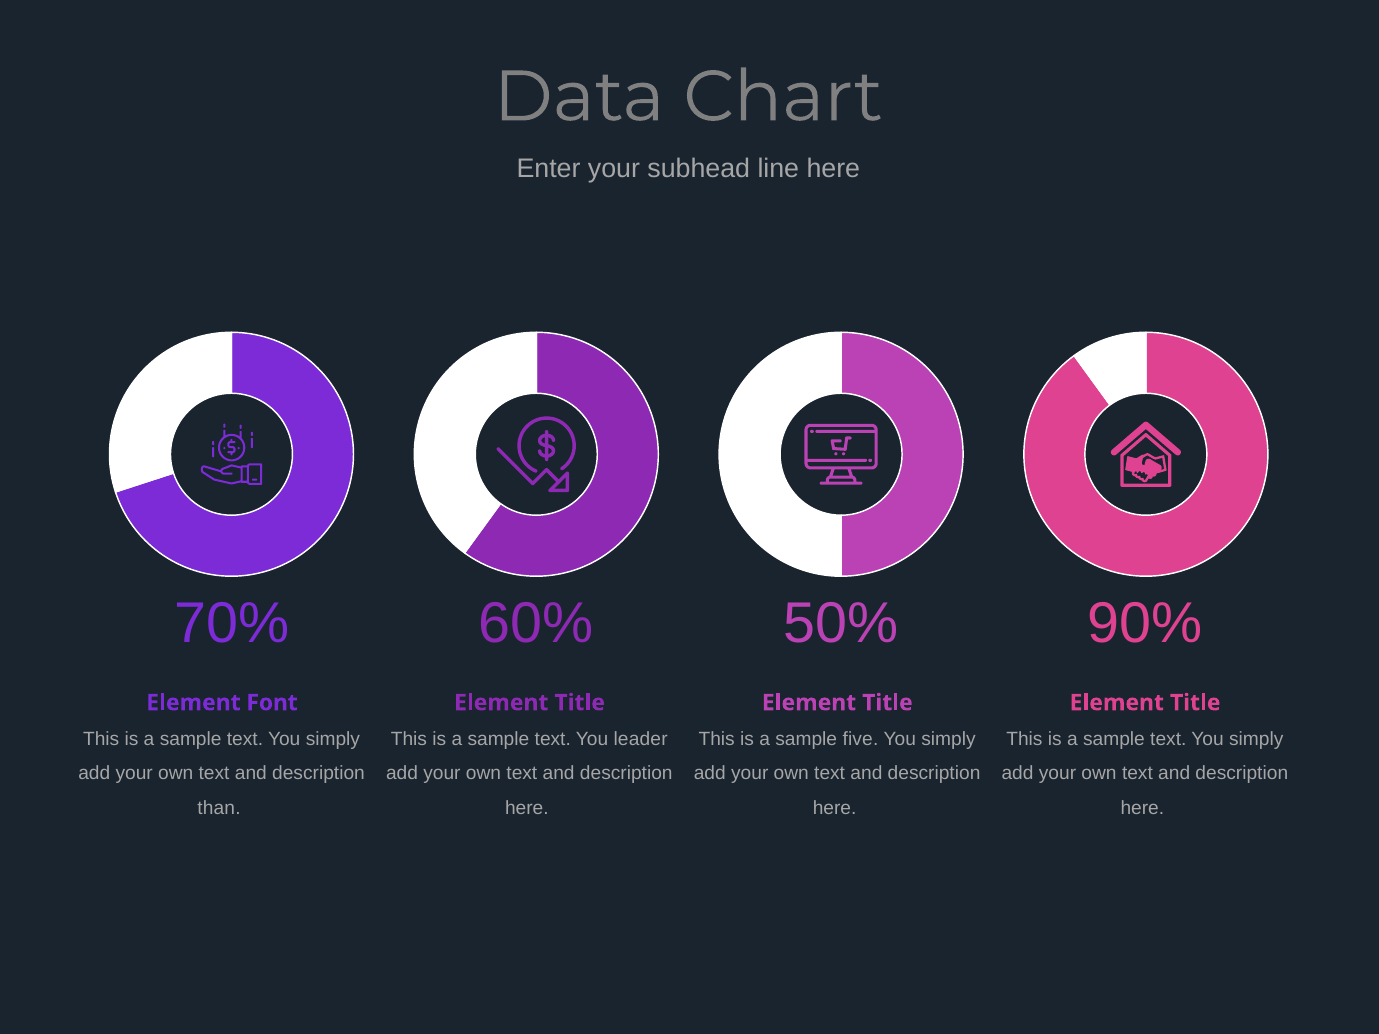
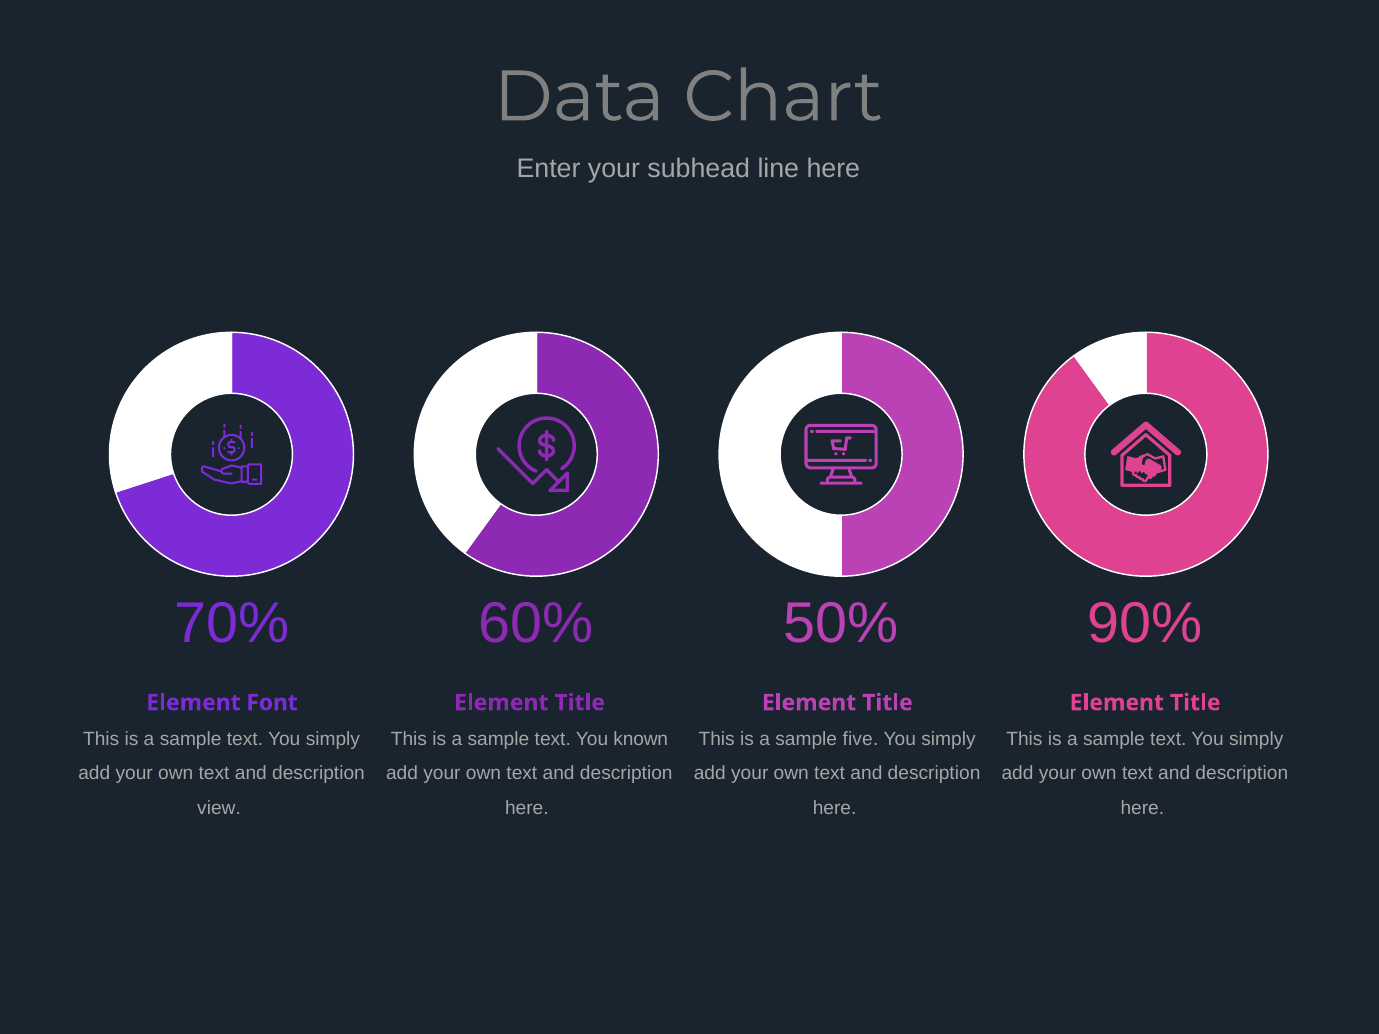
leader: leader -> known
than: than -> view
